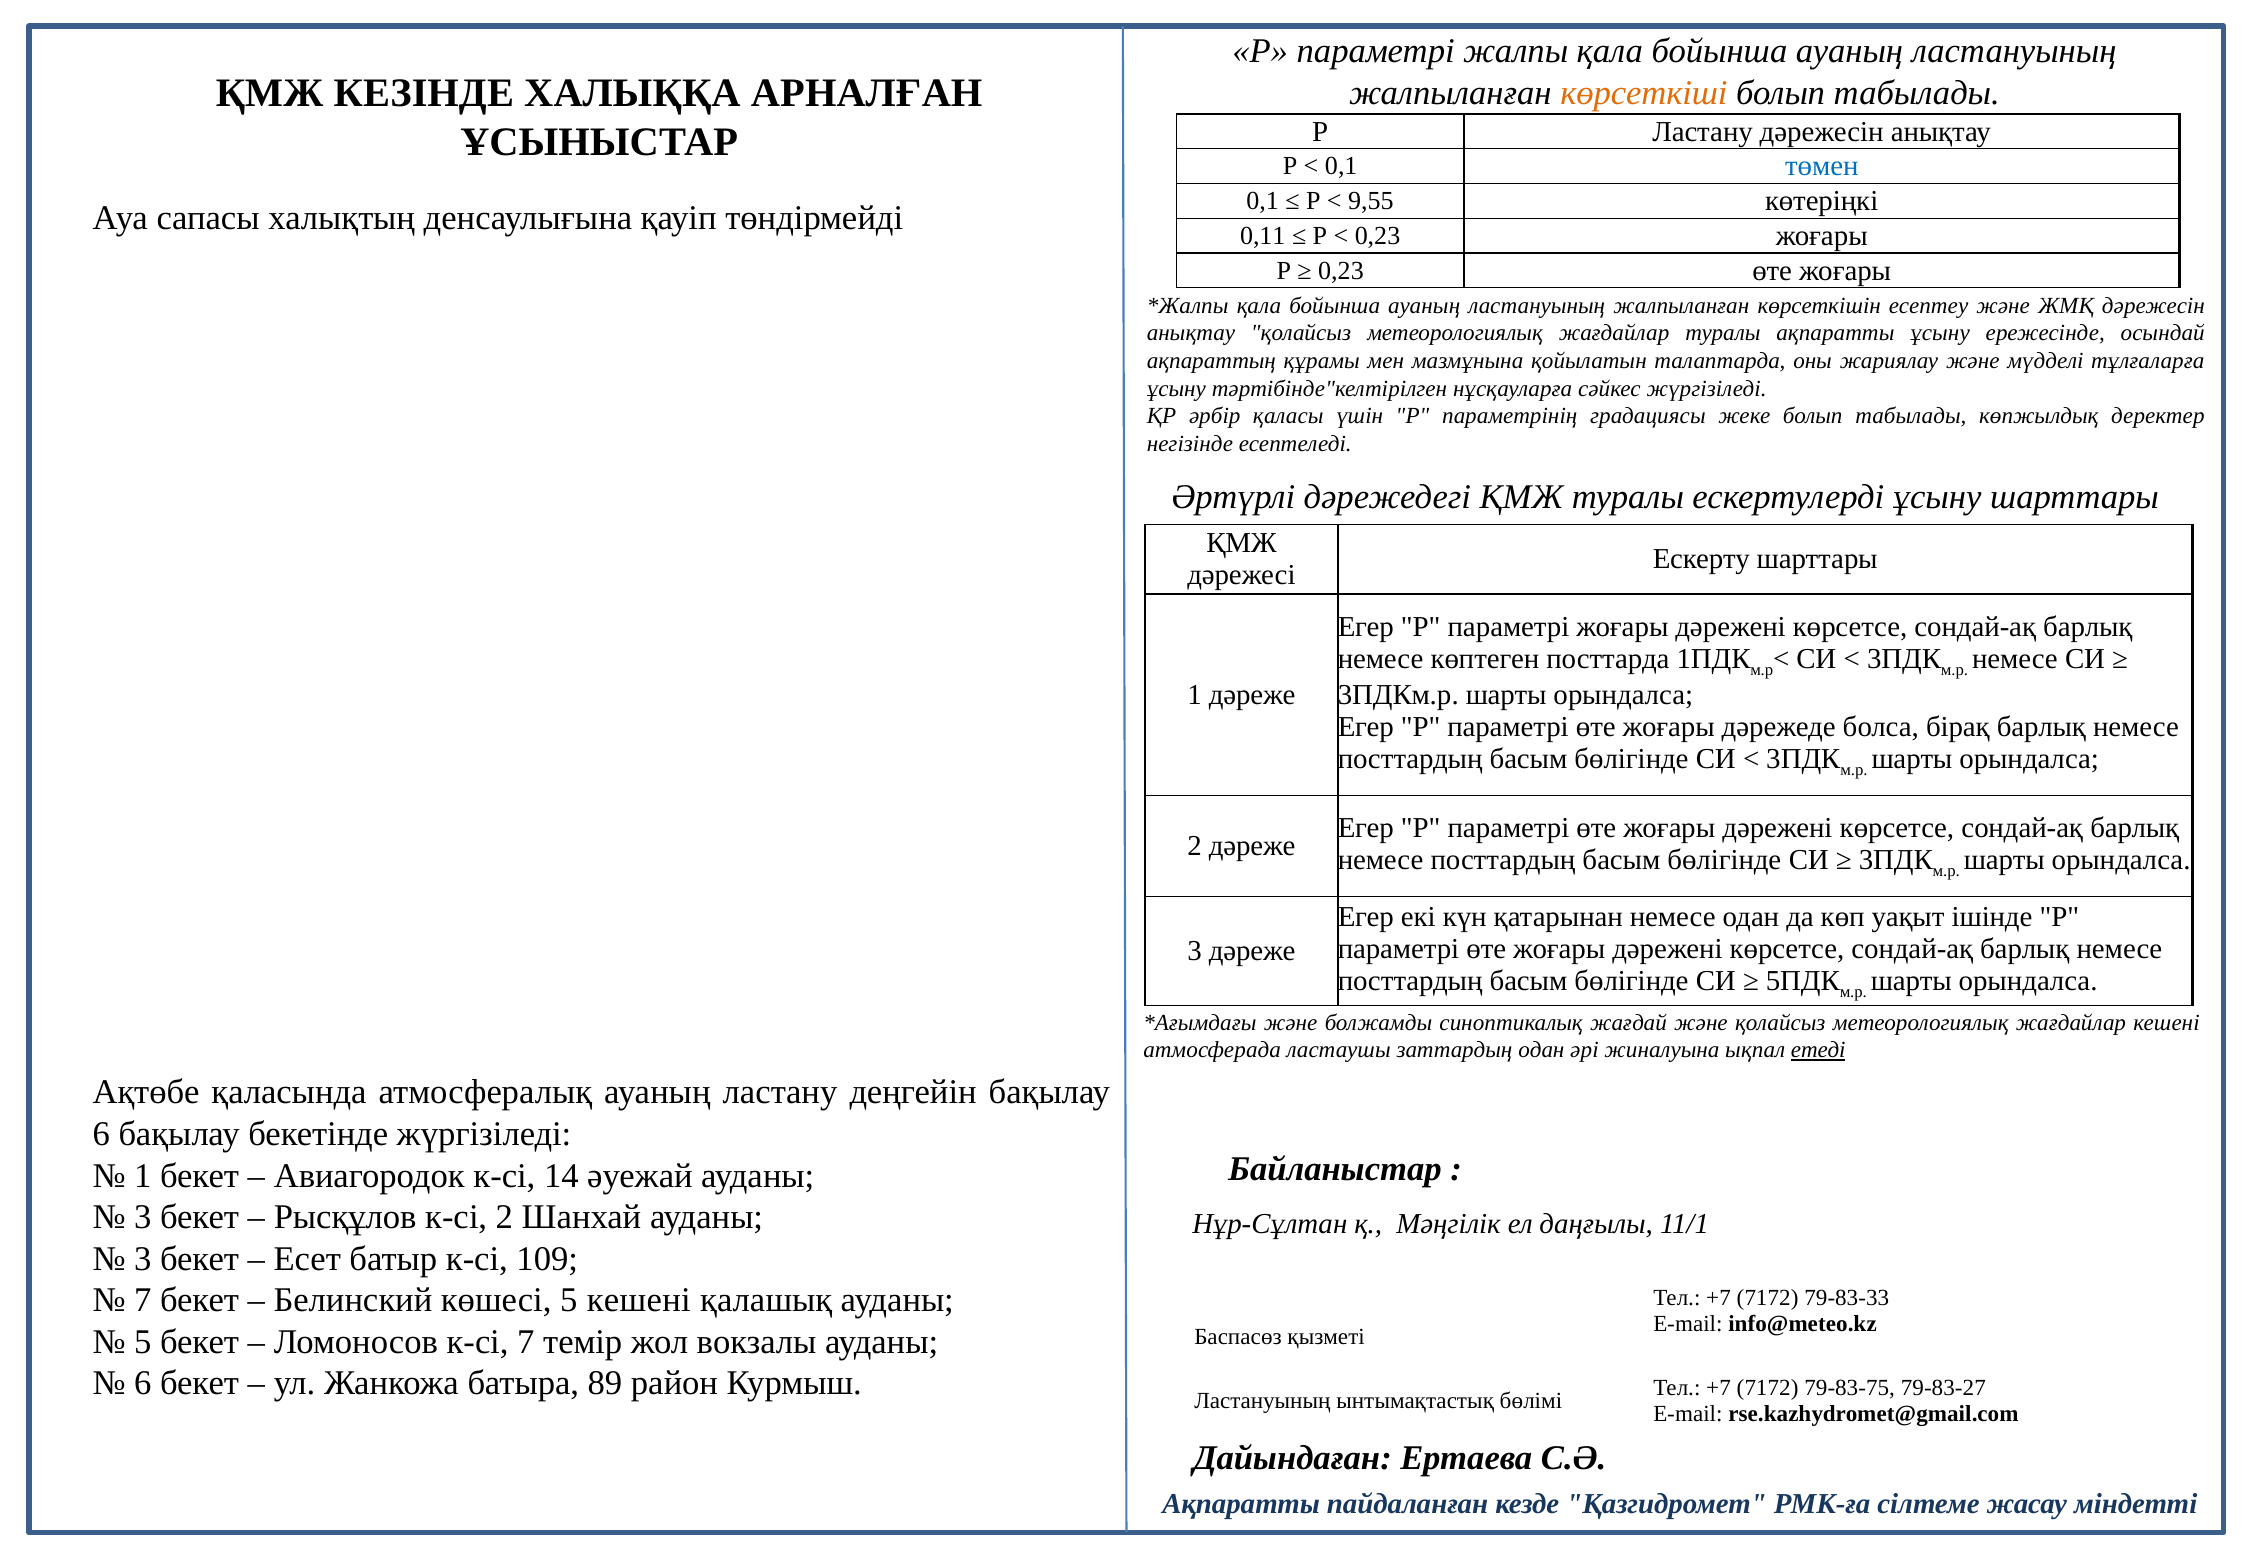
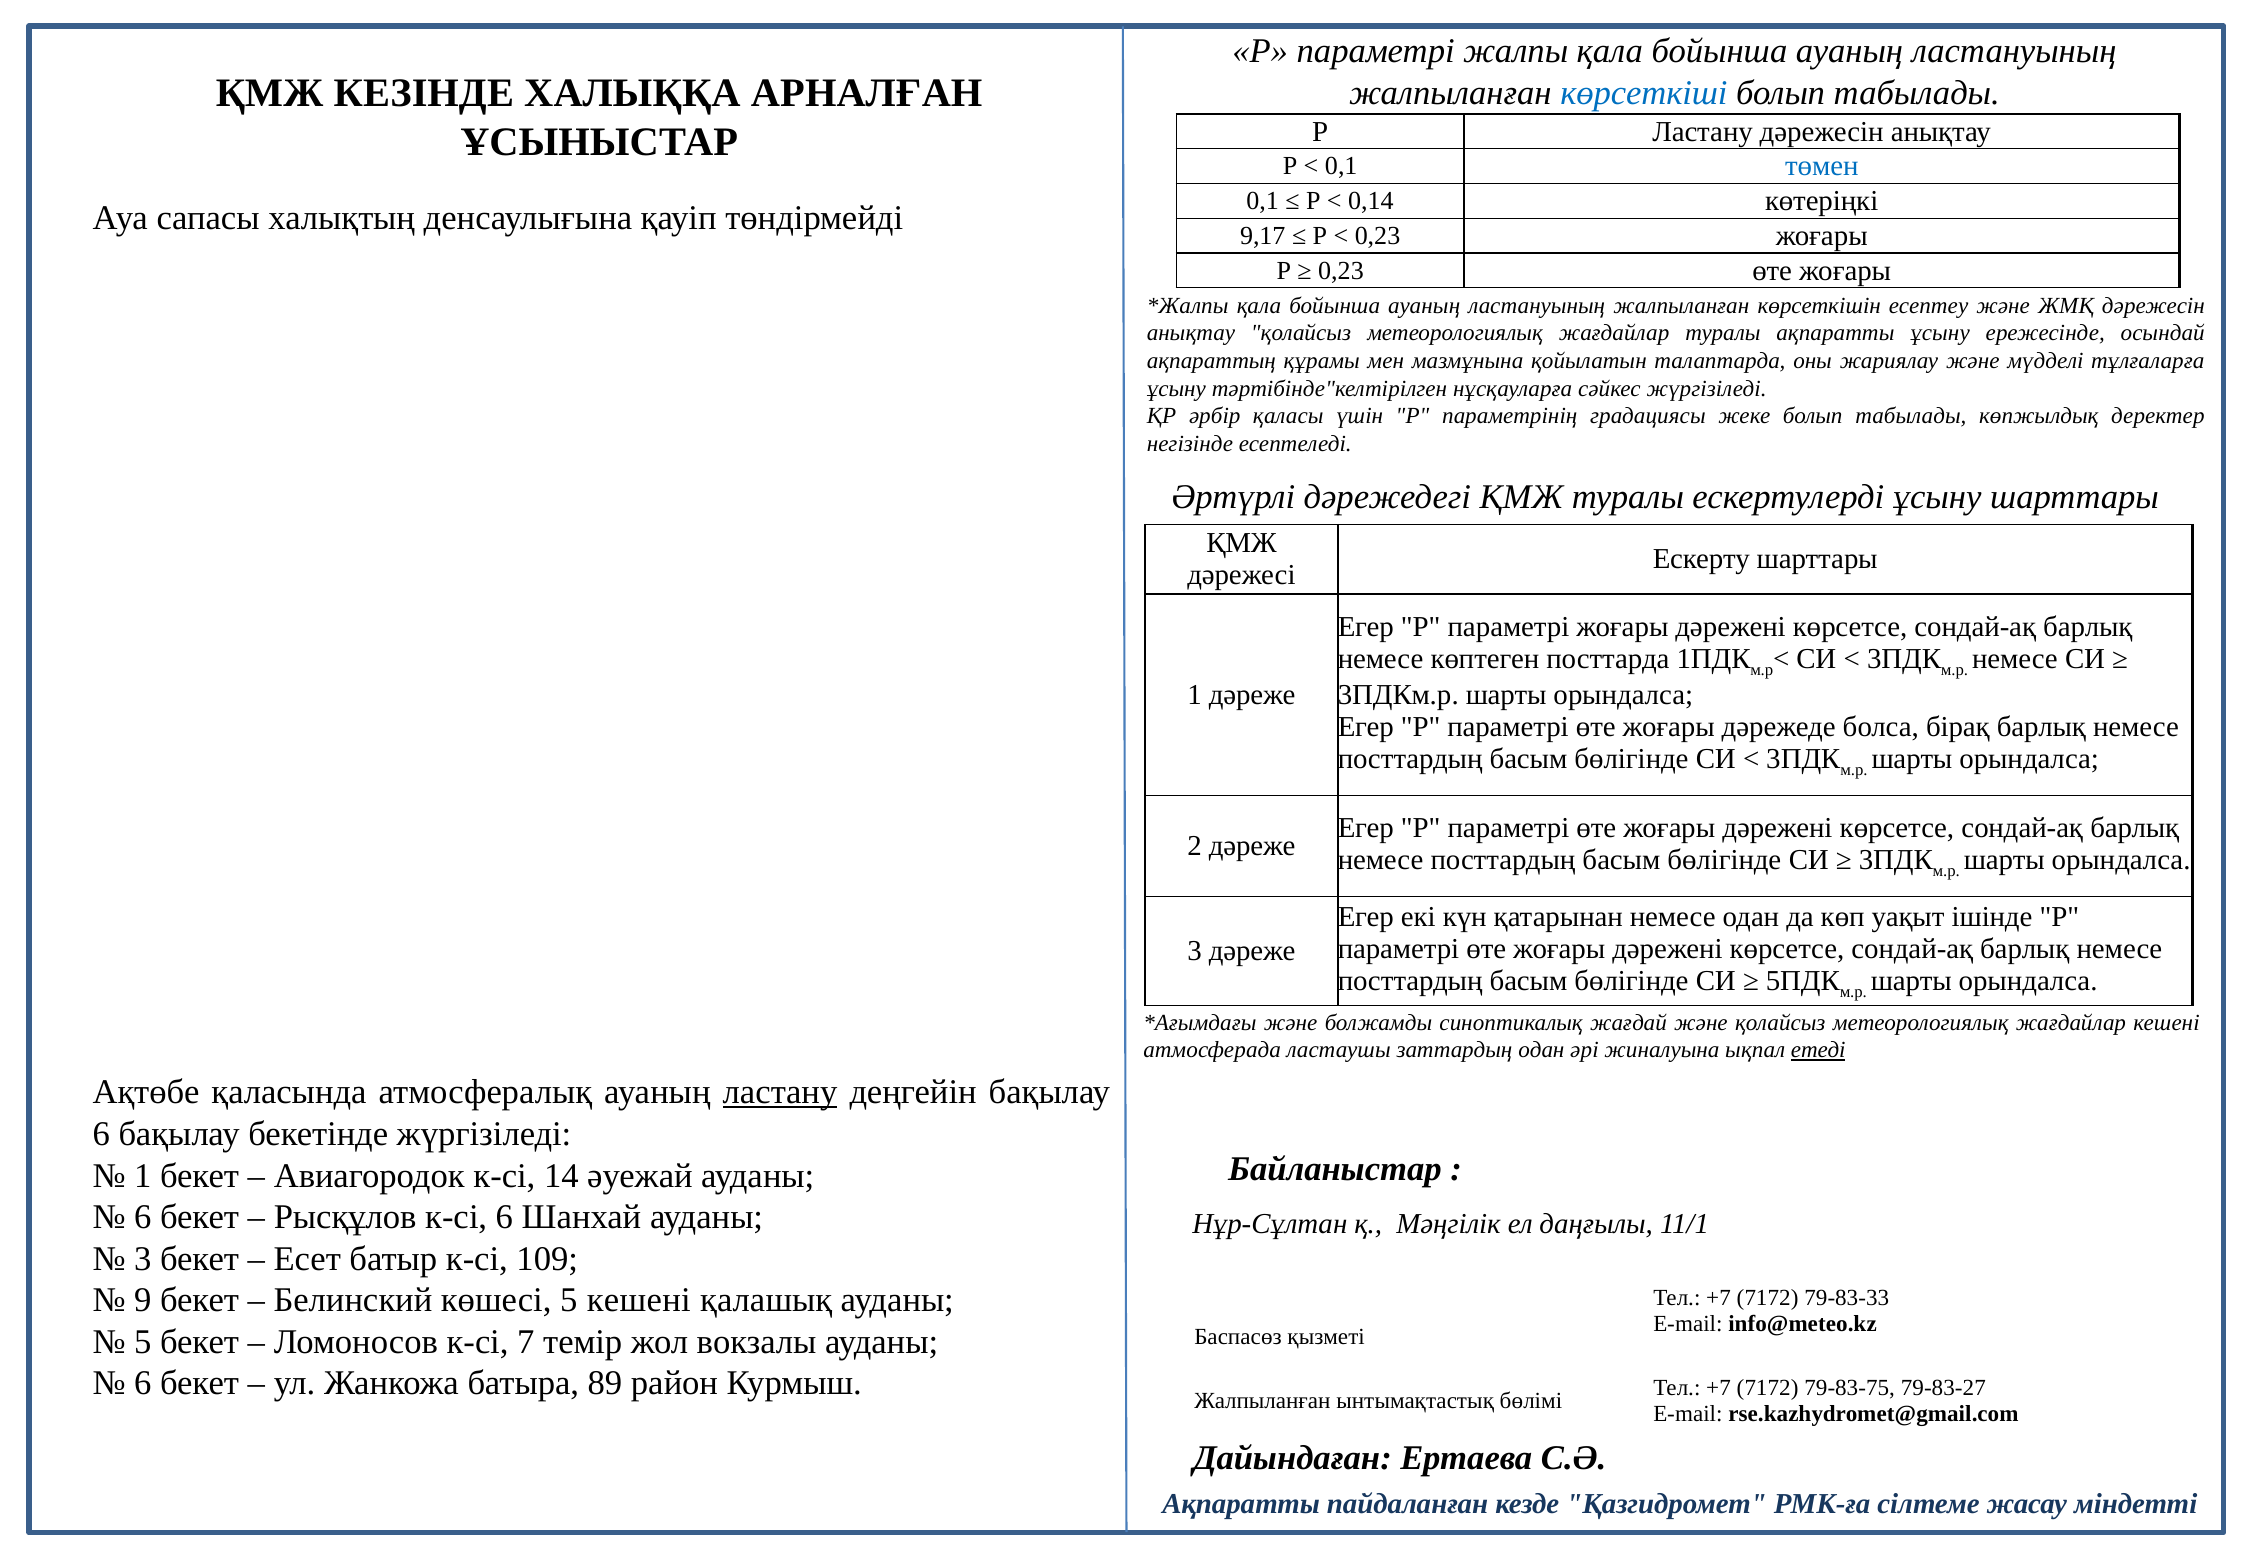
көрсеткіші colour: orange -> blue
9,55: 9,55 -> 0,14
0,11: 0,11 -> 9,17
ластану at (780, 1093) underline: none -> present
3 at (143, 1218): 3 -> 6
к-сі 2: 2 -> 6
7 at (143, 1301): 7 -> 9
Ластануының at (1262, 1402): Ластануының -> Жалпыланған
